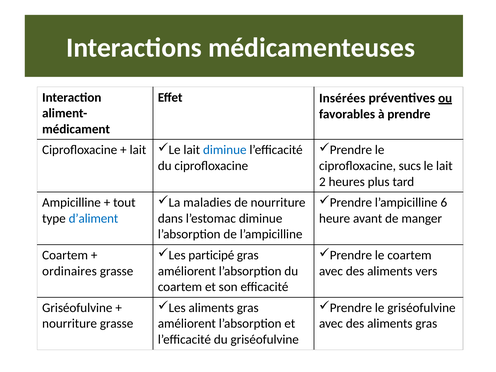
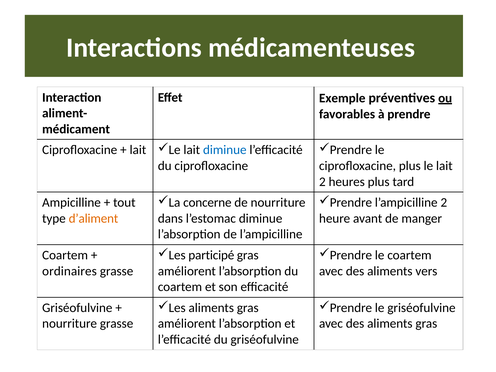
Insérées: Insérées -> Exemple
ciprofloxacine sucs: sucs -> plus
maladies: maladies -> concerne
l’ampicilline 6: 6 -> 2
d’aliment colour: blue -> orange
